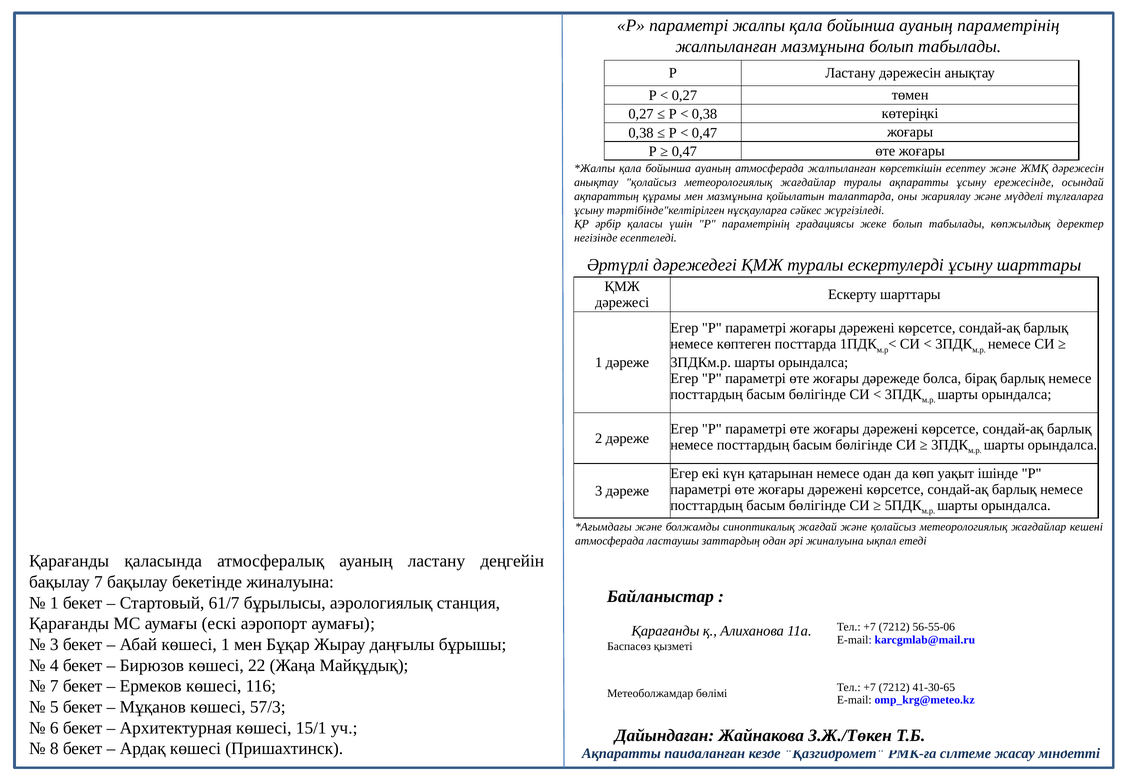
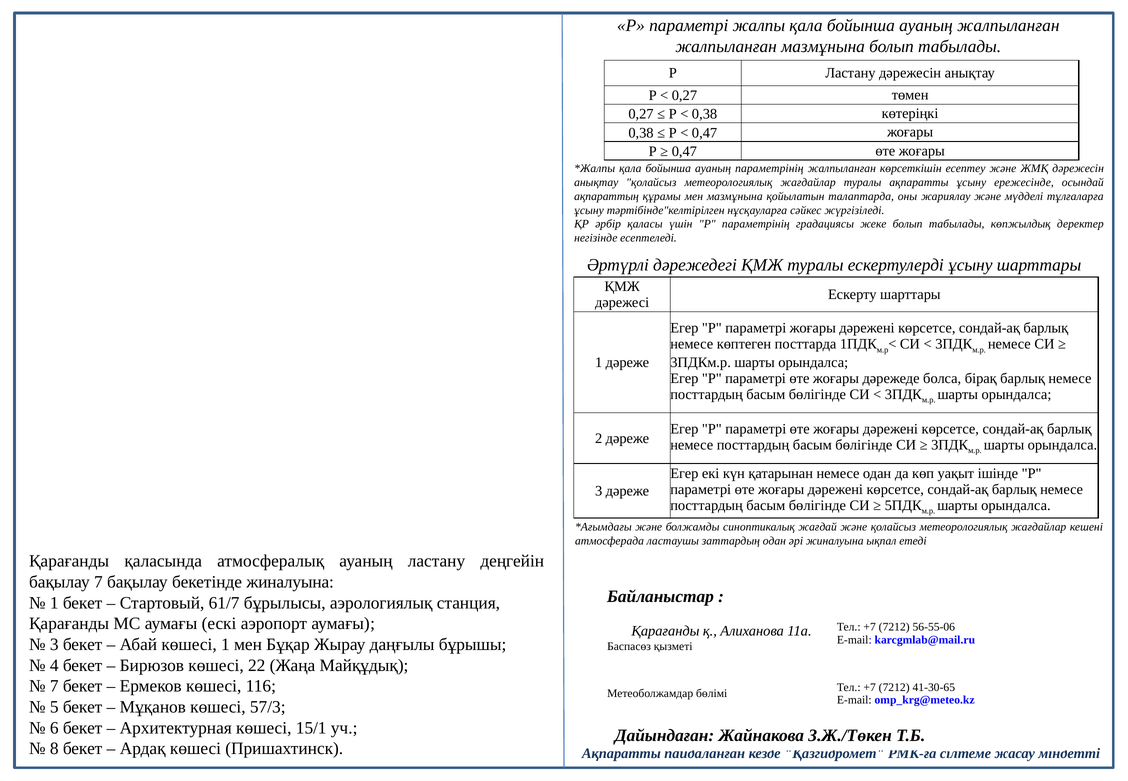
ауаның параметрінің: параметрінің -> жалпыланған
ауаның атмосферада: атмосферада -> параметрінің
